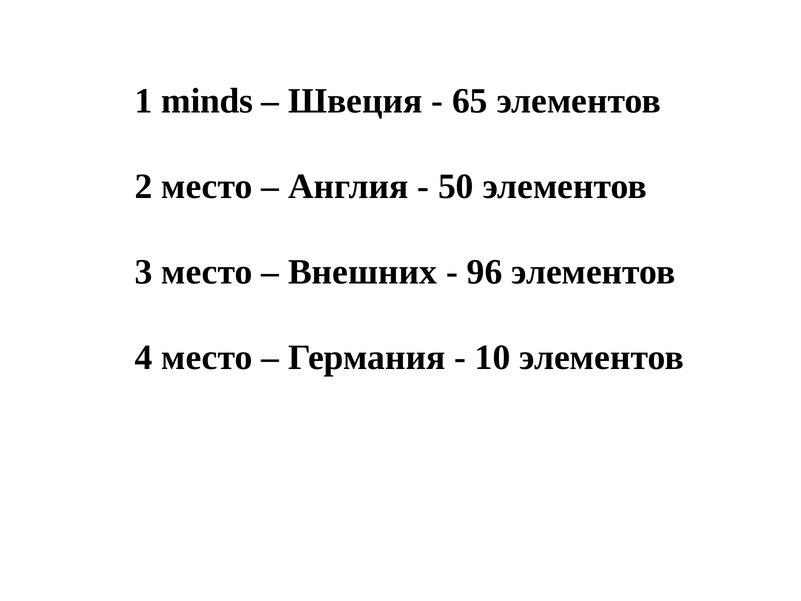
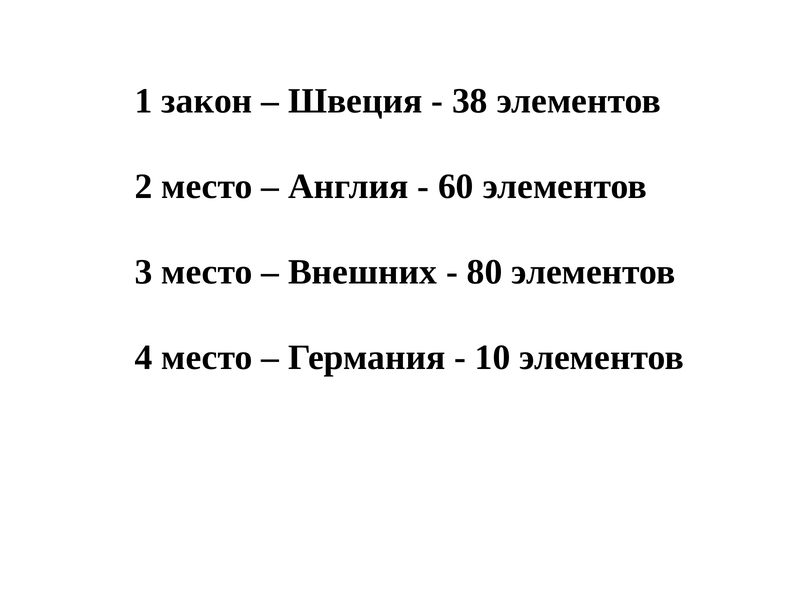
minds: minds -> закон
65: 65 -> 38
50: 50 -> 60
96: 96 -> 80
